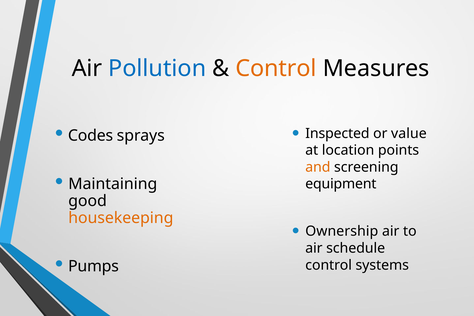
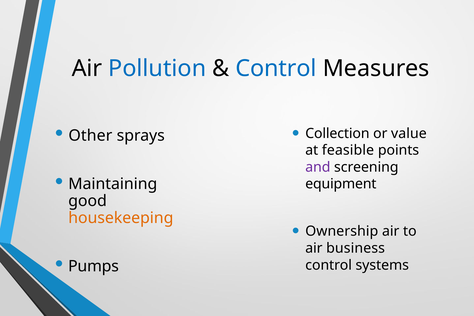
Control at (276, 68) colour: orange -> blue
Codes: Codes -> Other
Inspected: Inspected -> Collection
location: location -> feasible
and colour: orange -> purple
schedule: schedule -> business
